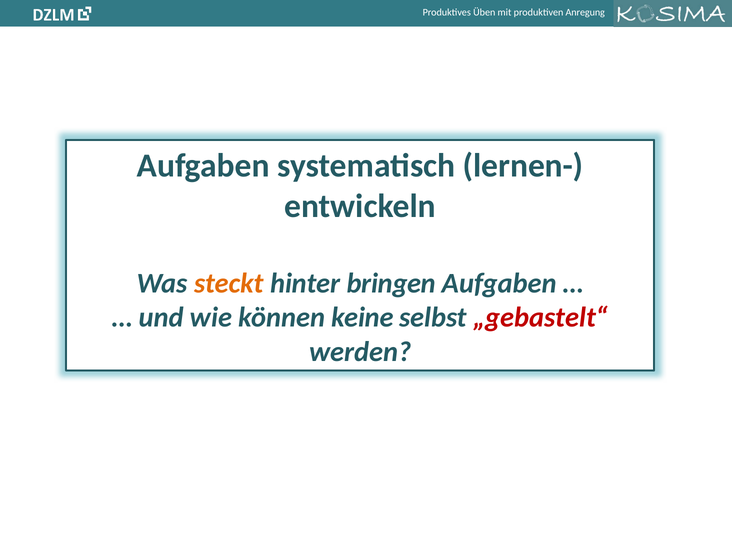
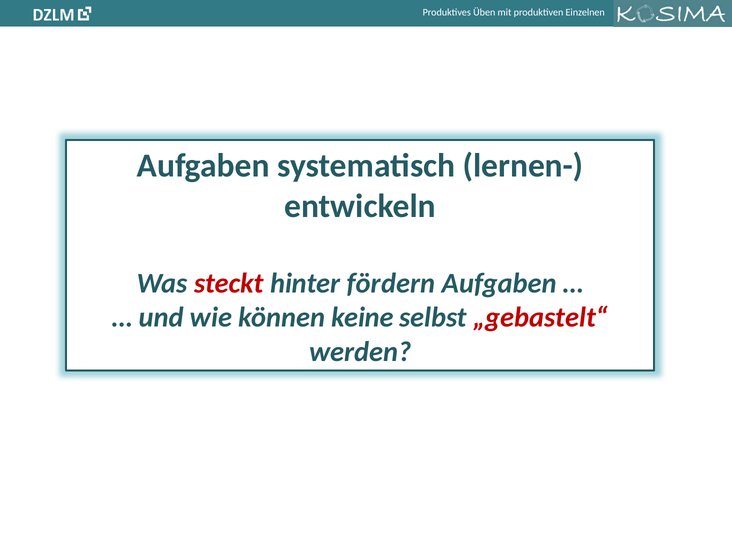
Anregung: Anregung -> Einzelnen
steckt colour: orange -> red
bringen: bringen -> fördern
